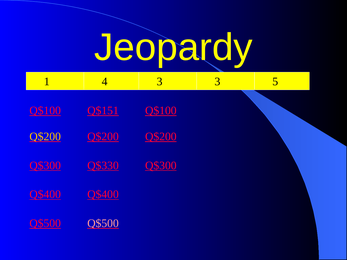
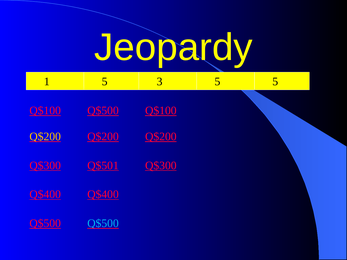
1 4: 4 -> 5
3 3: 3 -> 5
Q$151 at (103, 111): Q$151 -> Q$500
Q$330: Q$330 -> Q$501
Q$500 at (103, 223) colour: pink -> light blue
